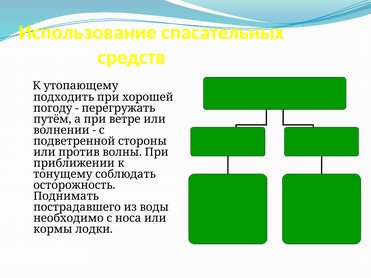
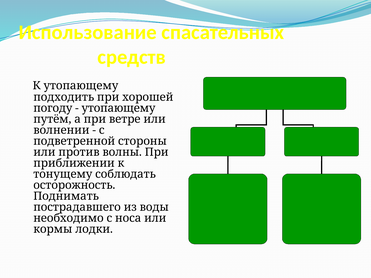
перегружать at (118, 108): перегружать -> утопающему
